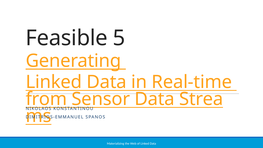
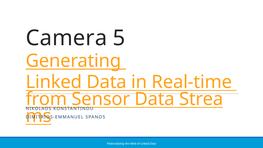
Feasible: Feasible -> Camera
